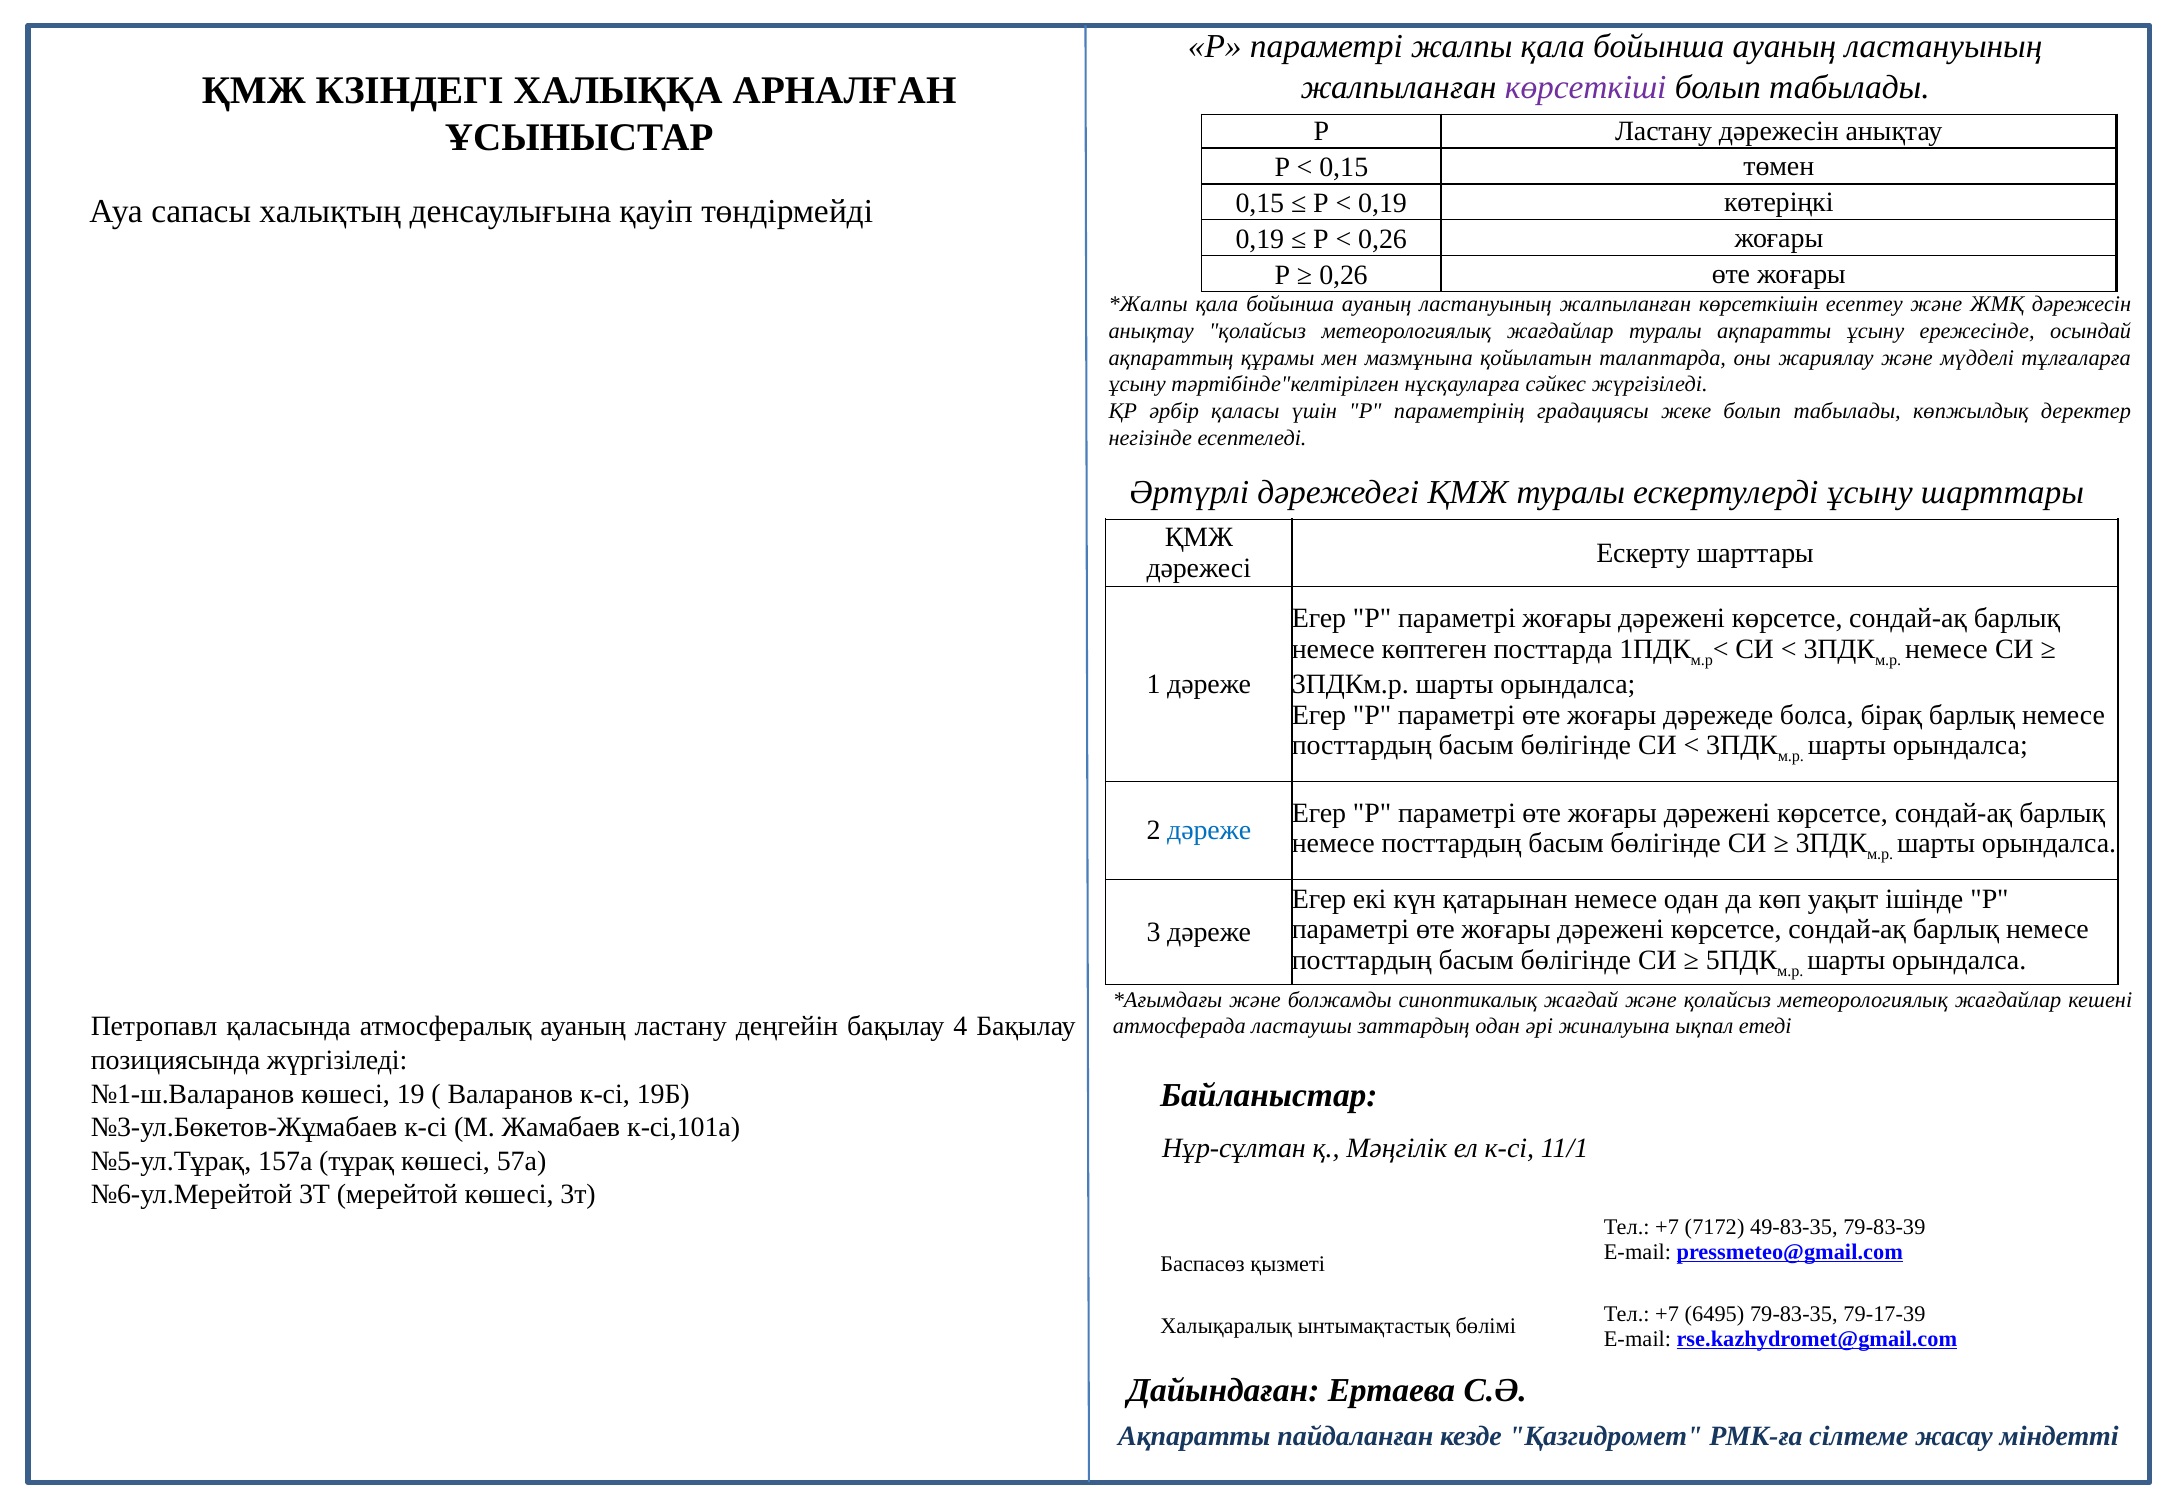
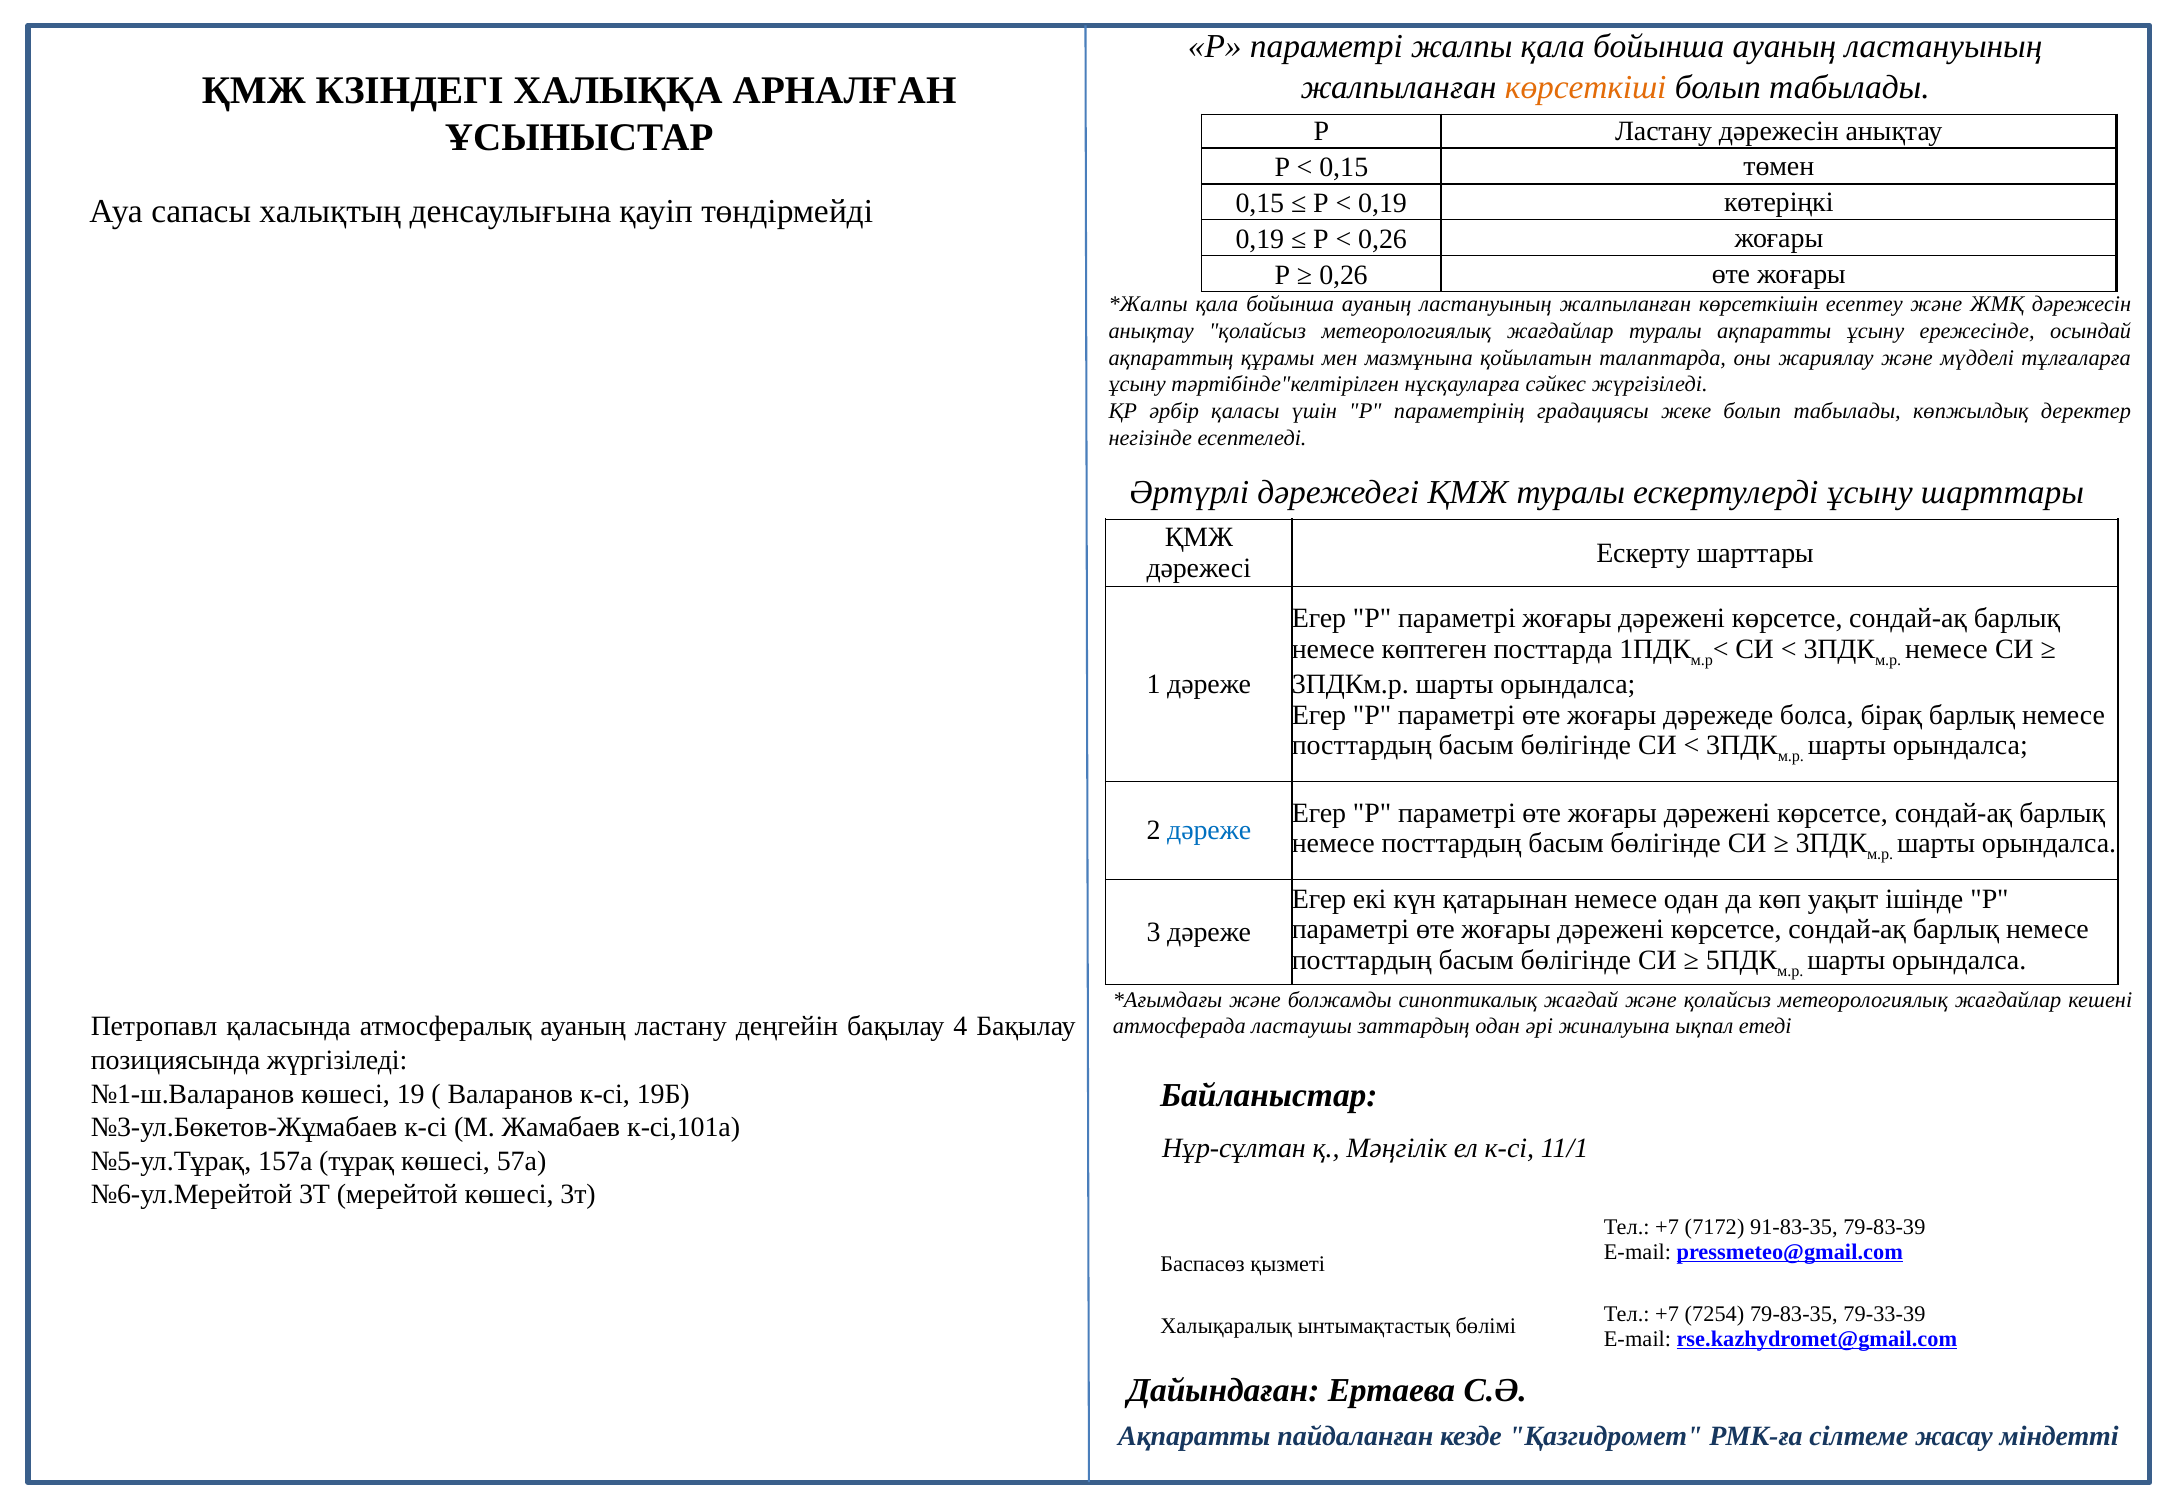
көрсеткіші colour: purple -> orange
49-83-35: 49-83-35 -> 91-83-35
6495: 6495 -> 7254
79-17-39: 79-17-39 -> 79-33-39
